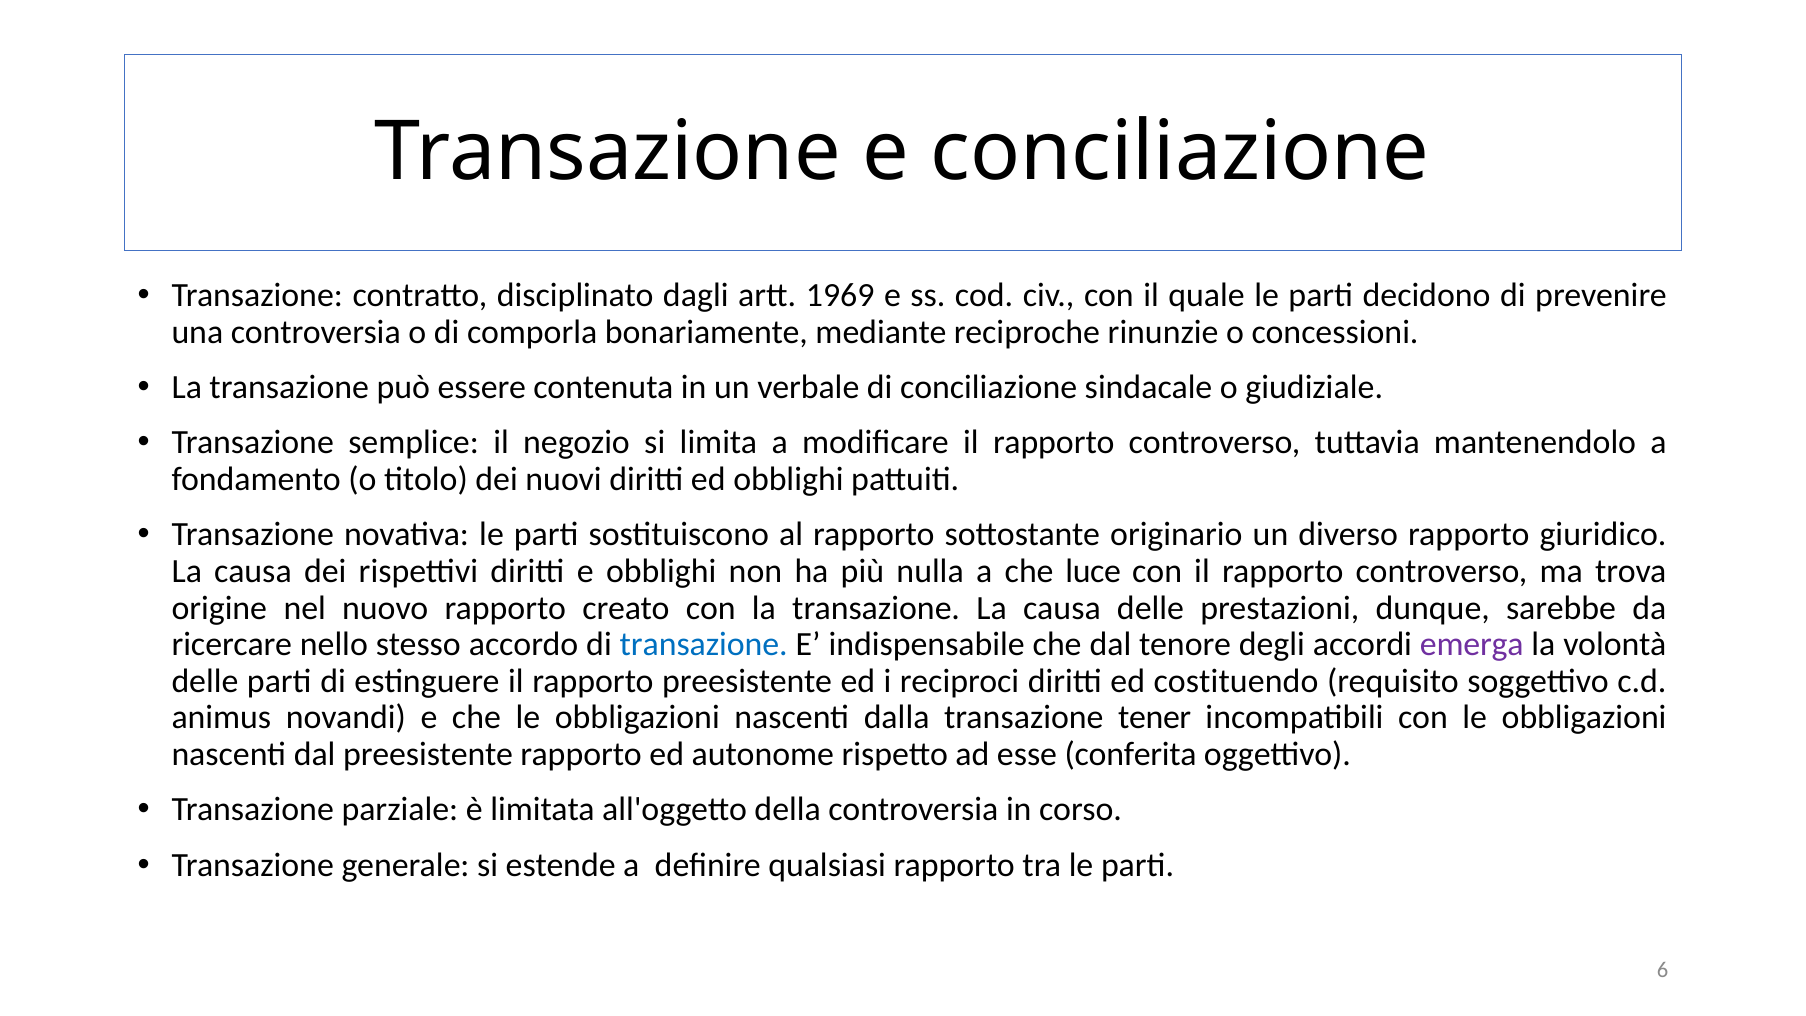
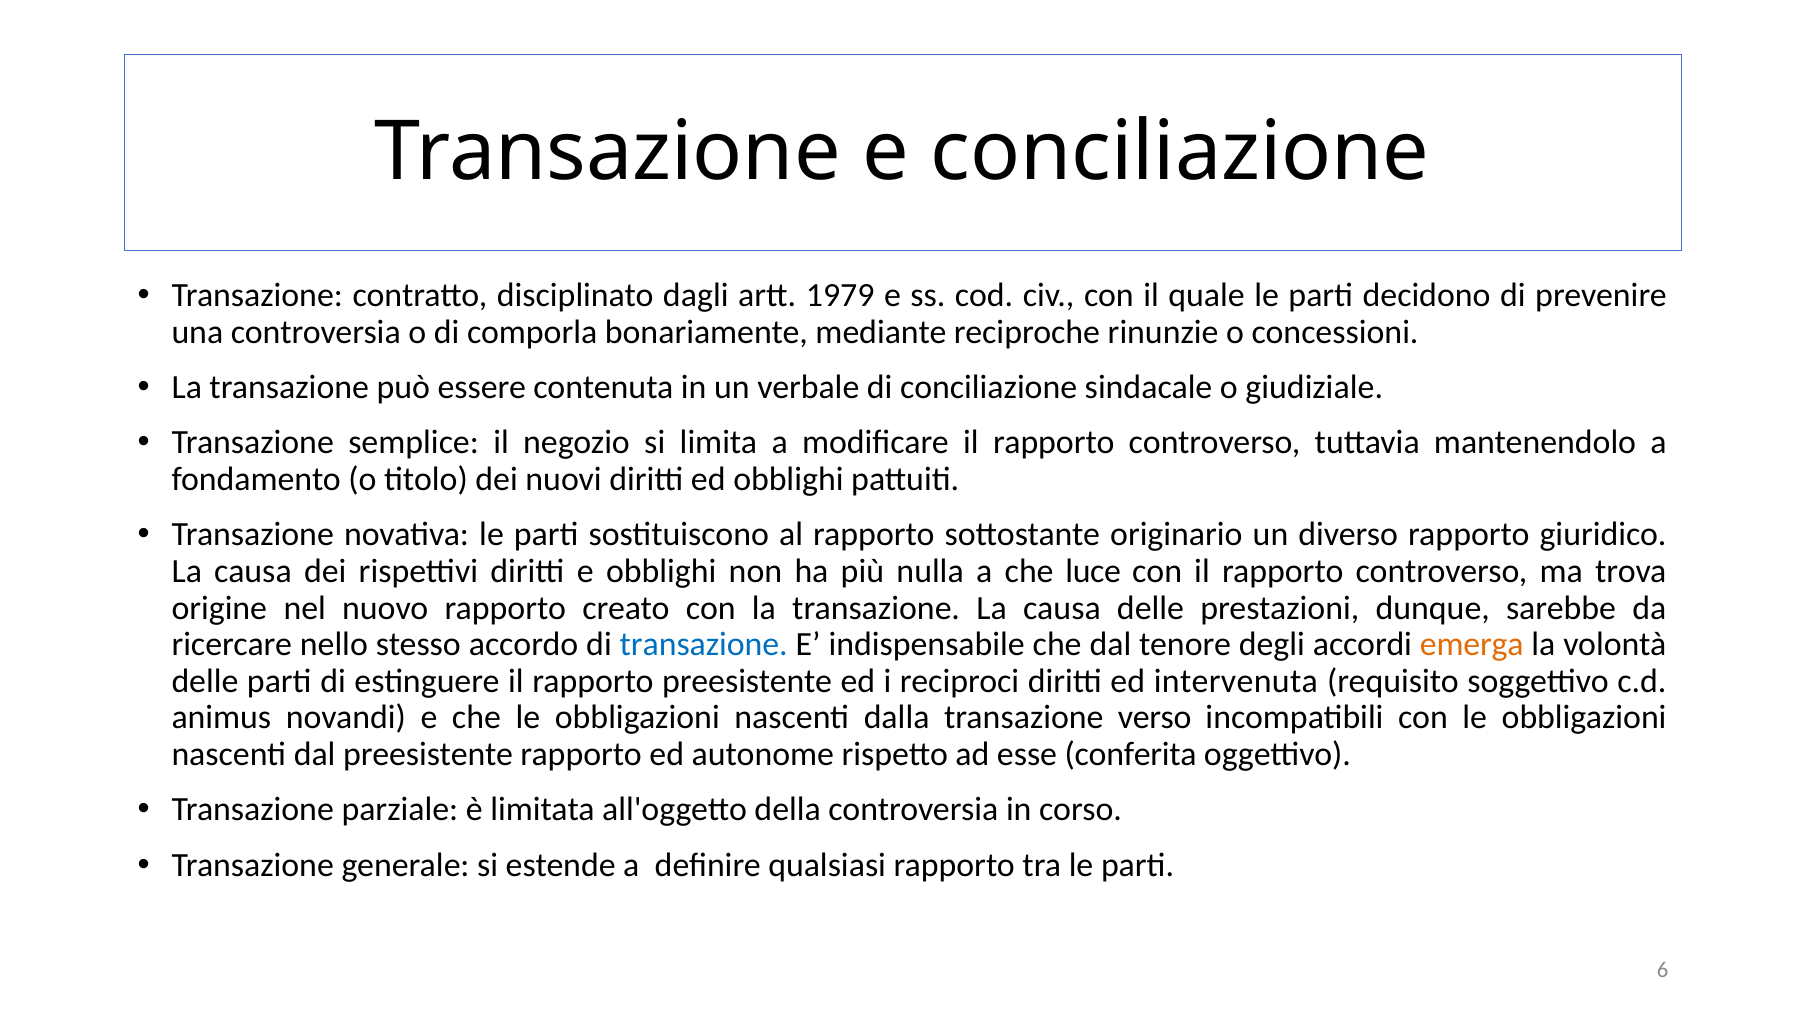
1969: 1969 -> 1979
emerga colour: purple -> orange
costituendo: costituendo -> intervenuta
tener: tener -> verso
